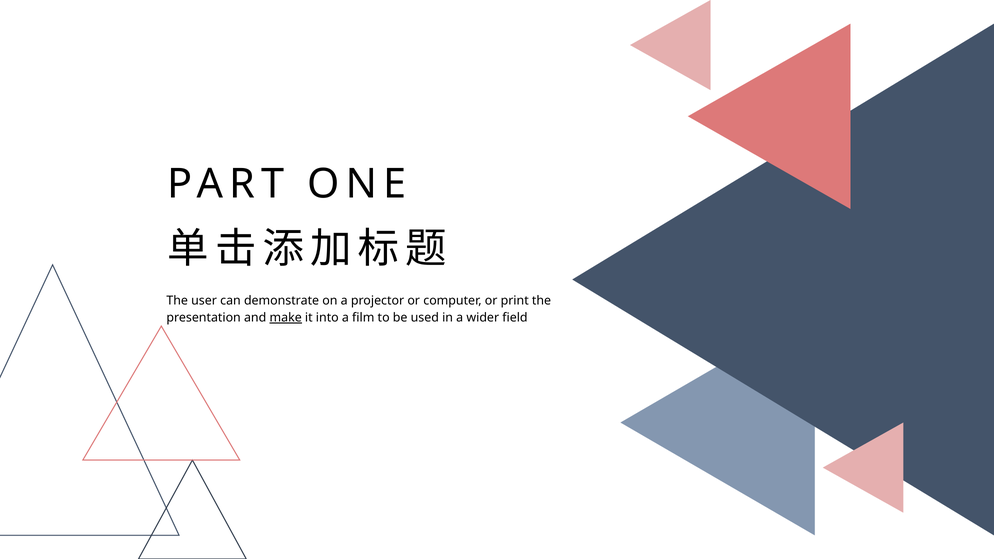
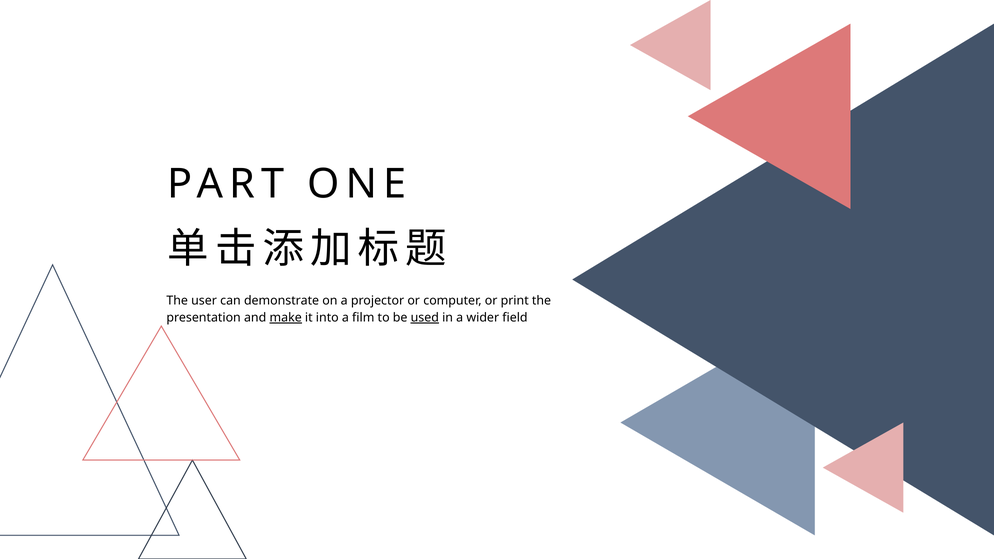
used underline: none -> present
